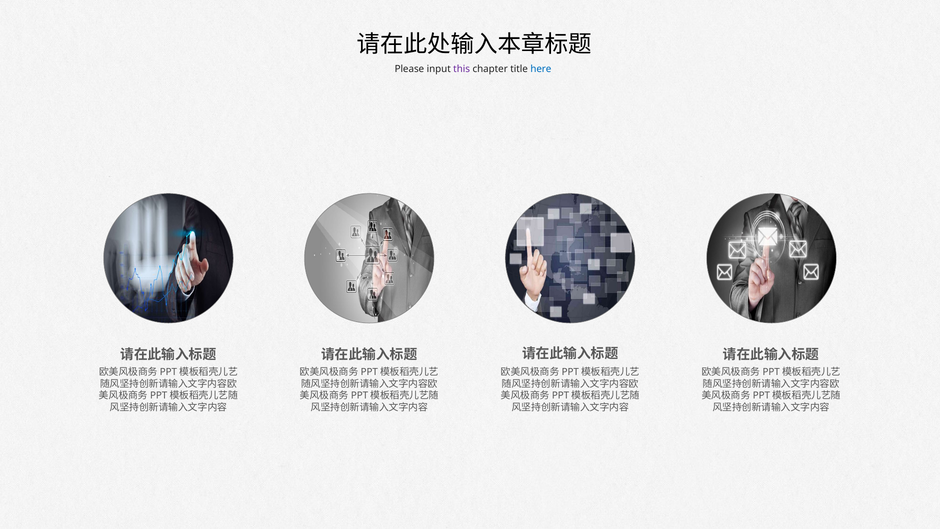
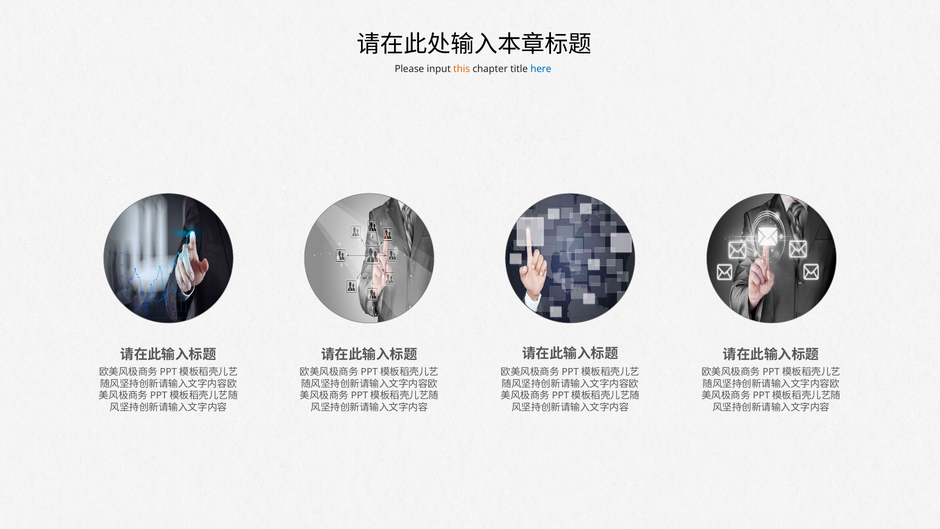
this colour: purple -> orange
